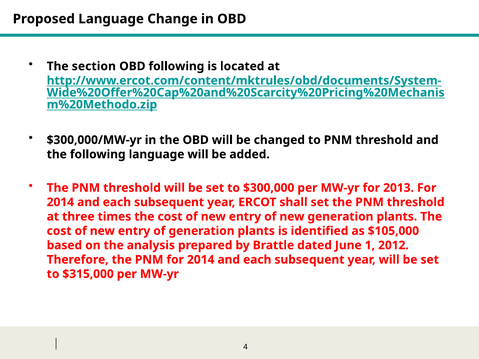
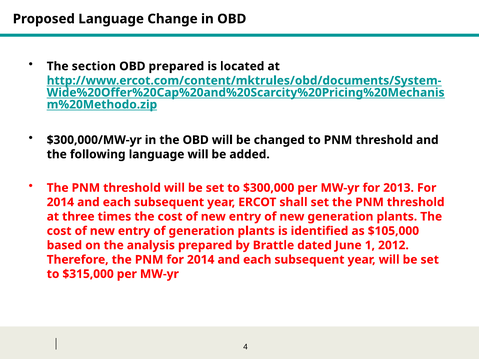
OBD following: following -> prepared
